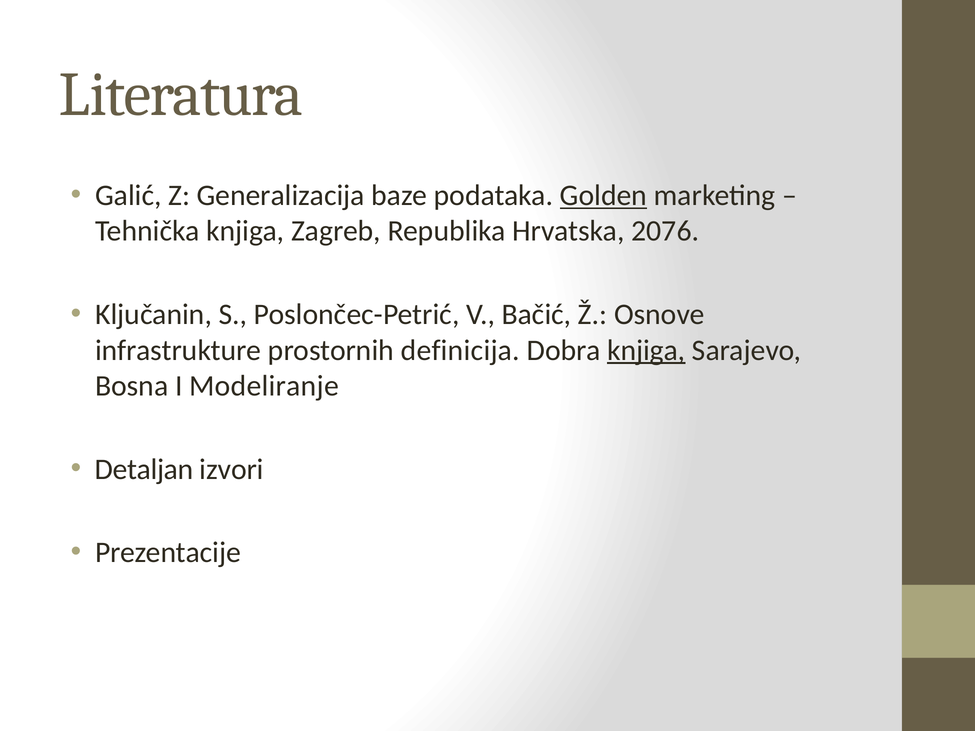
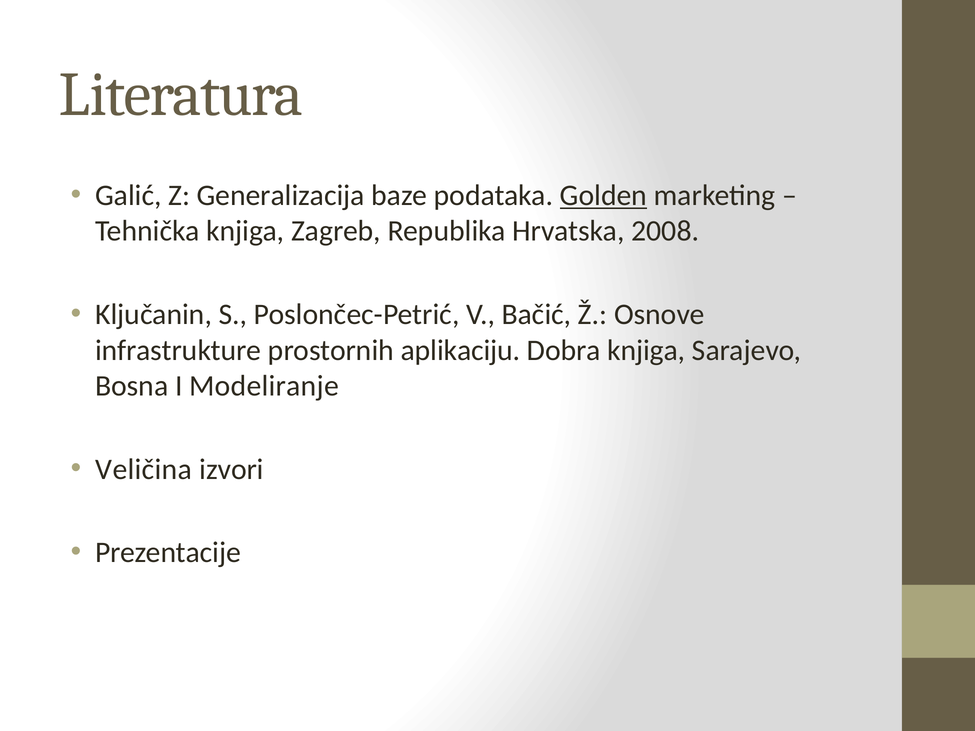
2076: 2076 -> 2008
definicija: definicija -> aplikaciju
knjiga at (646, 350) underline: present -> none
Detaljan: Detaljan -> Veličina
